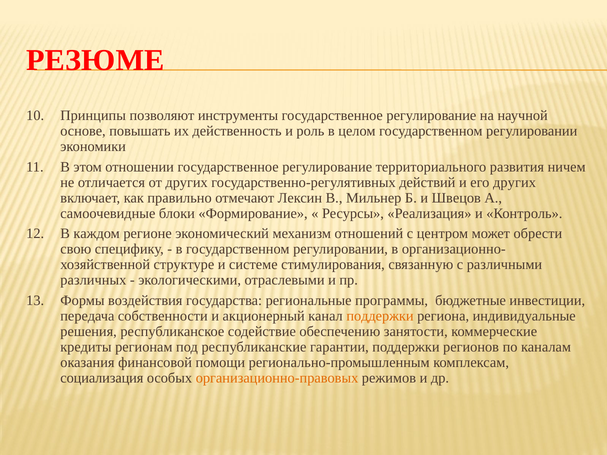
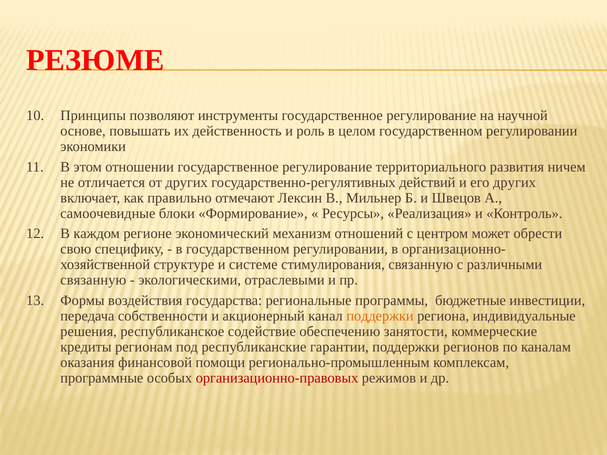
различных at (93, 280): различных -> связанную
социализация: социализация -> программные
организационно-правовых colour: orange -> red
